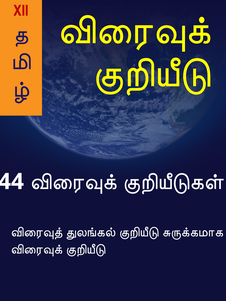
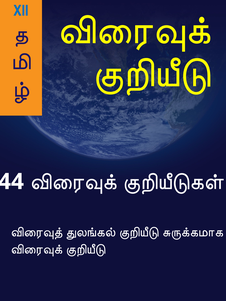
XII colour: red -> blue
